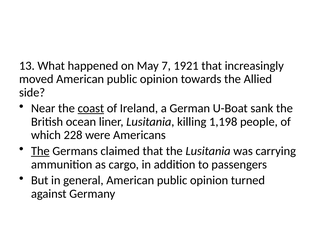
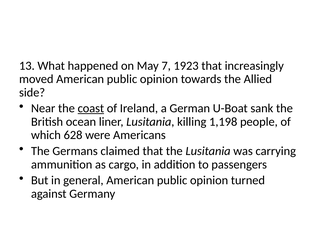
1921: 1921 -> 1923
228: 228 -> 628
The at (40, 151) underline: present -> none
